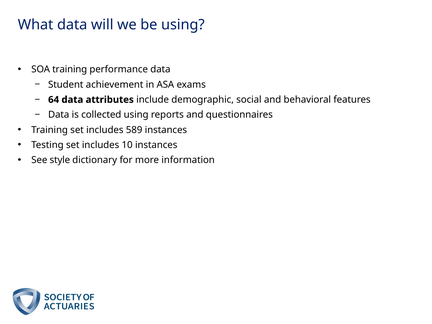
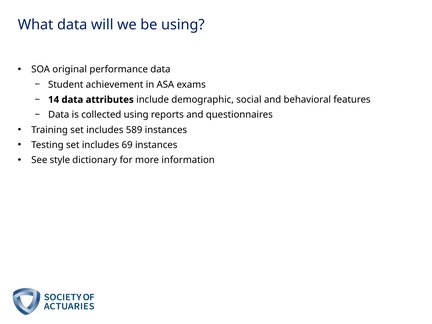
SOA training: training -> original
64: 64 -> 14
10: 10 -> 69
